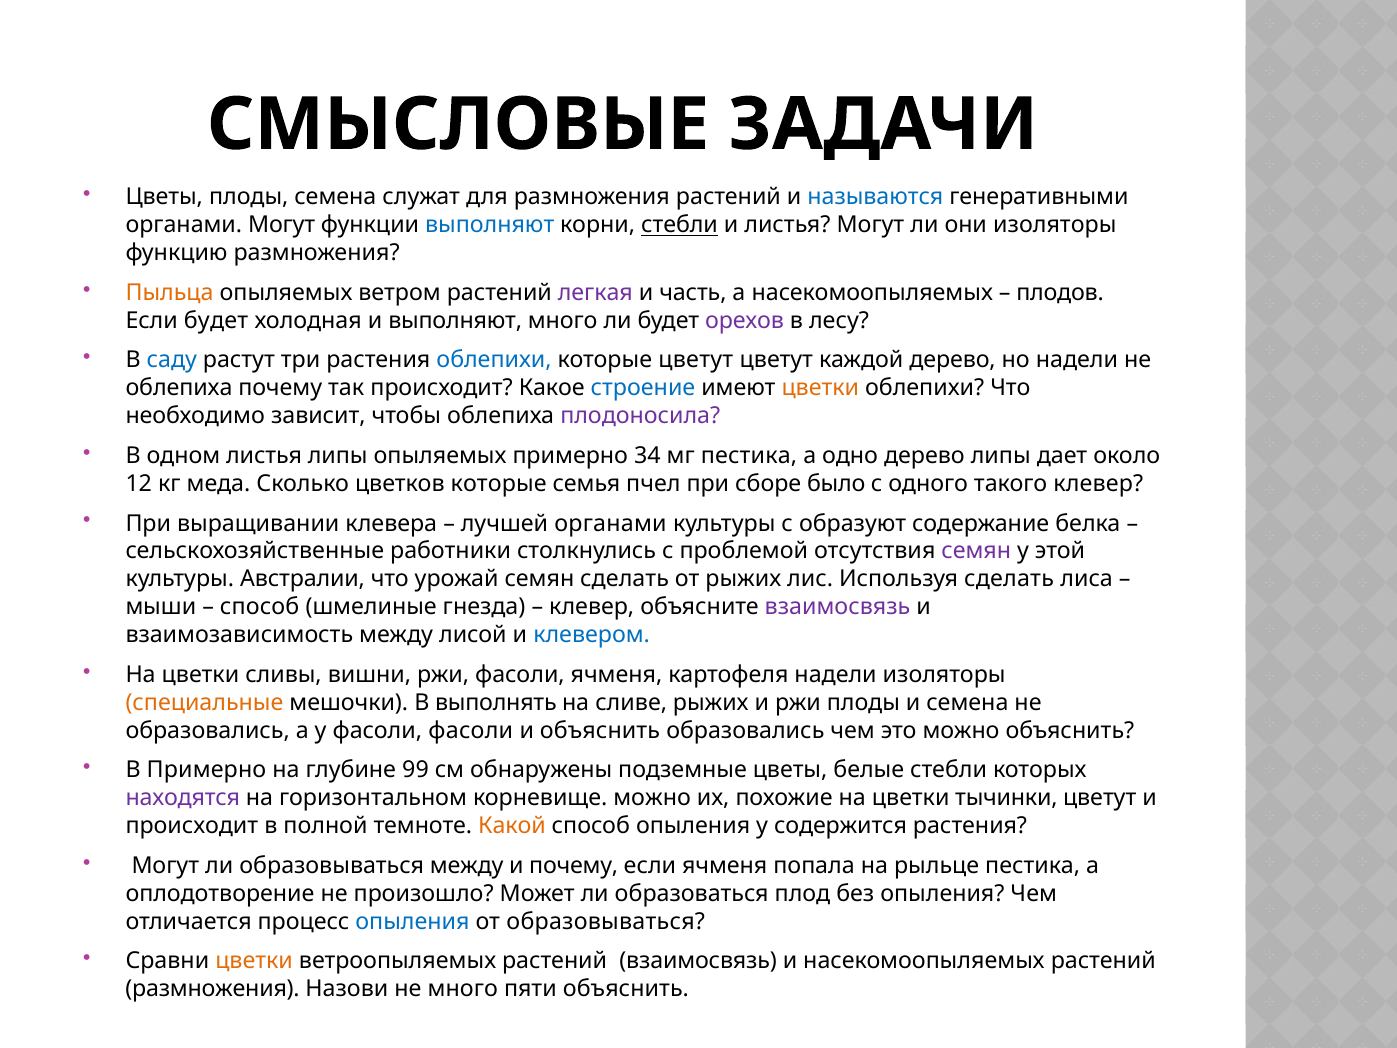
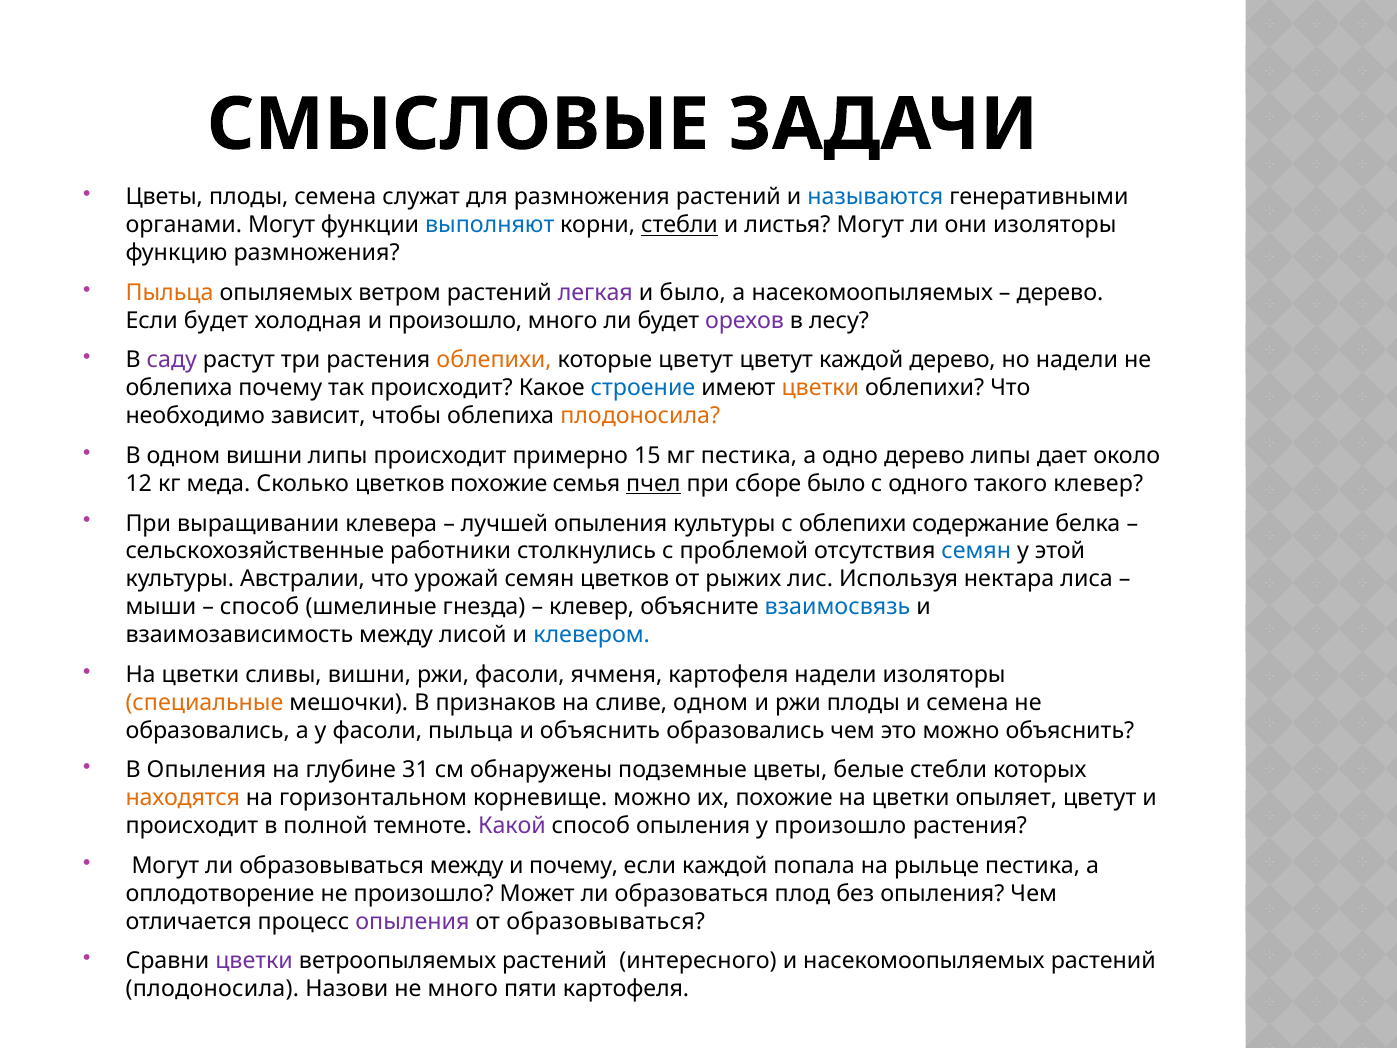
и часть: часть -> было
плодов at (1060, 293): плодов -> дерево
и выполняют: выполняют -> произошло
саду colour: blue -> purple
облепихи at (494, 360) colour: blue -> orange
плодоносила at (640, 416) colour: purple -> orange
одном листья: листья -> вишни
липы опыляемых: опыляемых -> происходит
34: 34 -> 15
цветков которые: которые -> похожие
пчел underline: none -> present
лучшей органами: органами -> опыления
с образуют: образуют -> облепихи
семян at (976, 551) colour: purple -> blue
семян сделать: сделать -> цветков
Используя сделать: сделать -> нектара
взаимосвязь at (838, 607) colour: purple -> blue
выполнять: выполнять -> признаков
сливе рыжих: рыжих -> одном
фасоли фасоли: фасоли -> пыльца
В Примерно: Примерно -> Опыления
99: 99 -> 31
находятся colour: purple -> orange
тычинки: тычинки -> опыляет
Какой colour: orange -> purple
у содержится: содержится -> произошло
если ячменя: ячменя -> каждой
опыления at (412, 921) colour: blue -> purple
цветки at (254, 961) colour: orange -> purple
растений взаимосвязь: взаимосвязь -> интересного
размножения at (213, 989): размножения -> плодоносила
пяти объяснить: объяснить -> картофеля
